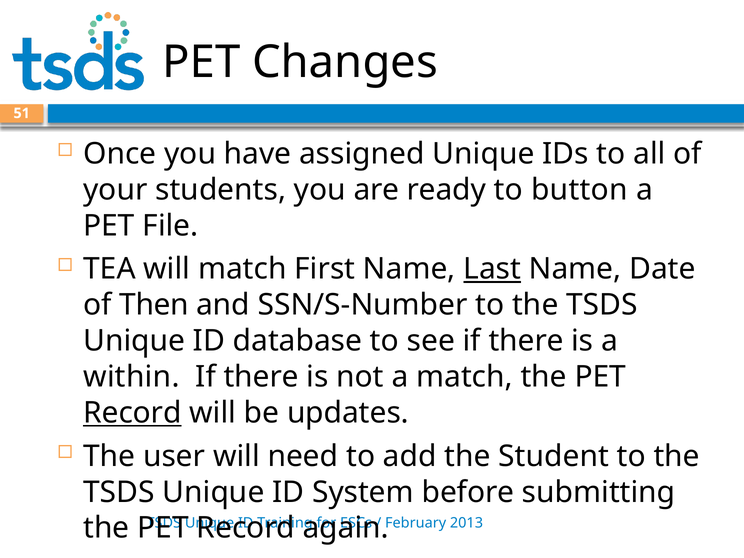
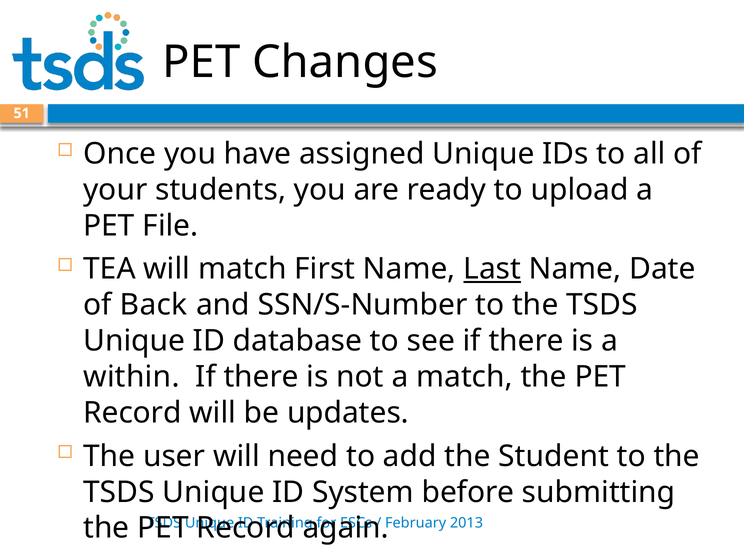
button: button -> upload
Then: Then -> Back
Record at (132, 413) underline: present -> none
